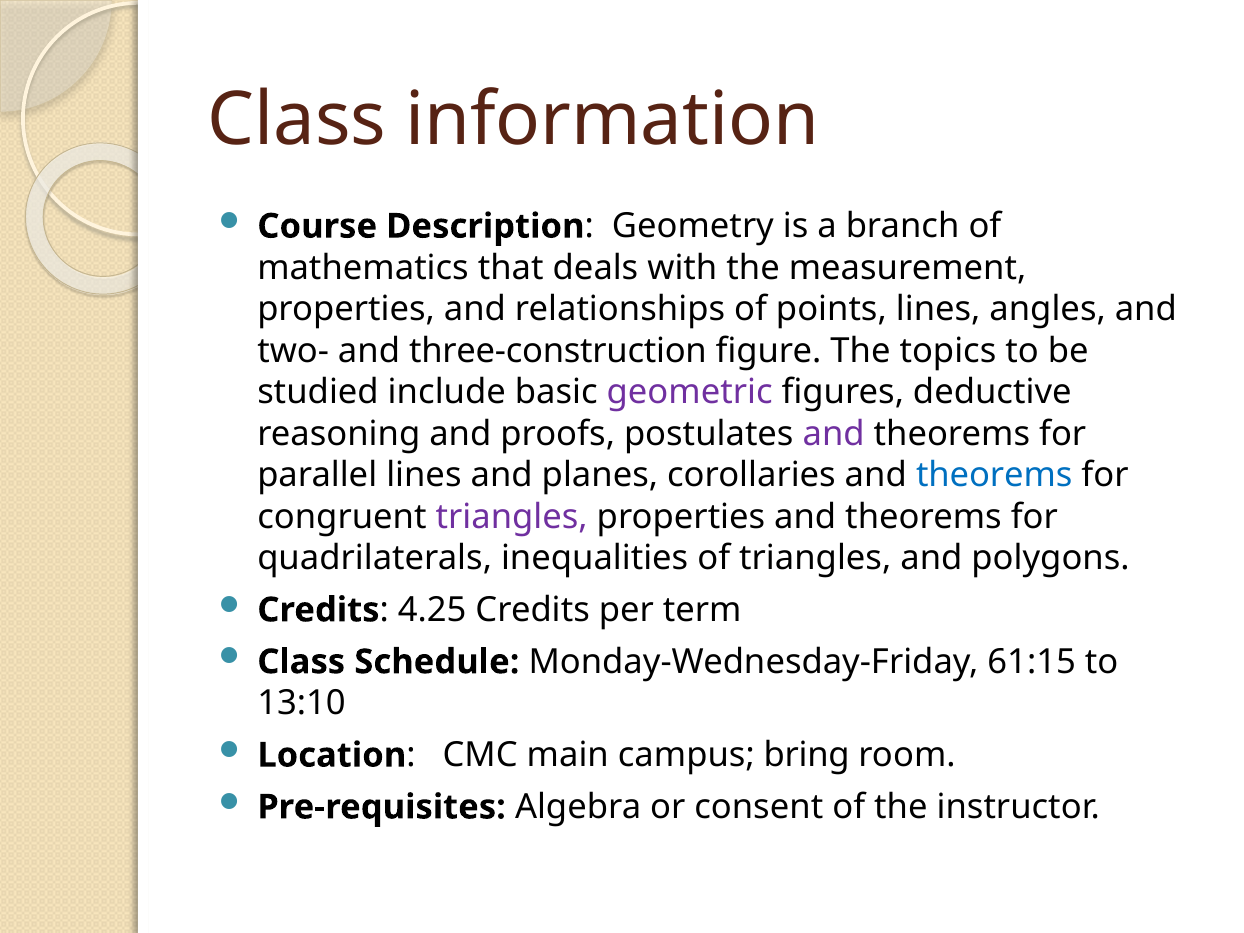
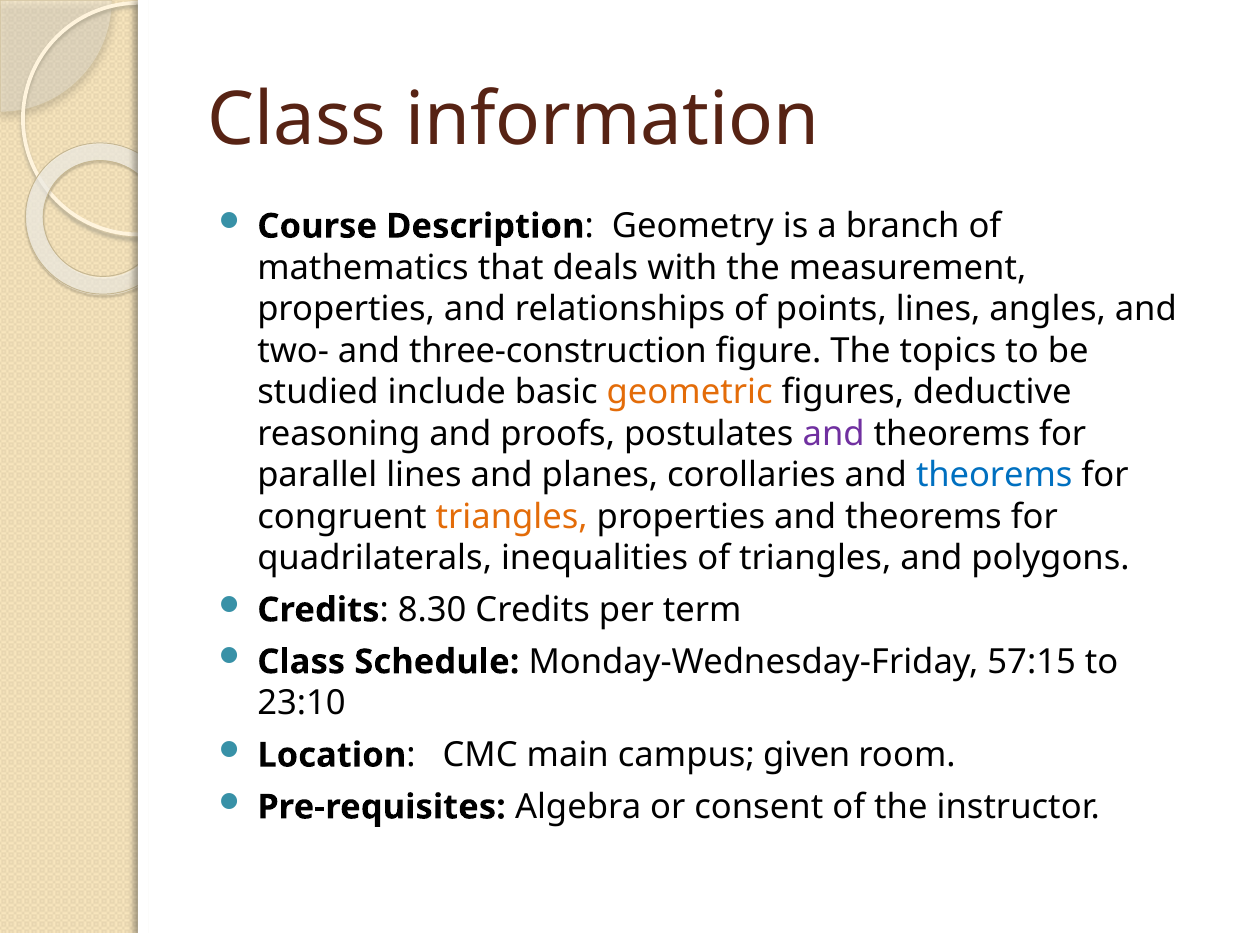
geometric colour: purple -> orange
triangles at (512, 517) colour: purple -> orange
4.25: 4.25 -> 8.30
61:15: 61:15 -> 57:15
13:10: 13:10 -> 23:10
bring: bring -> given
